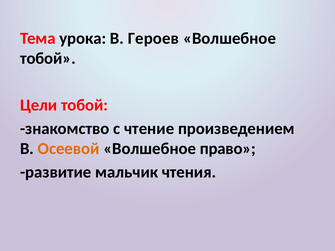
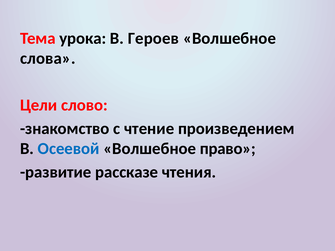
тобой at (48, 58): тобой -> слова
Цели тобой: тобой -> слово
Осеевой colour: orange -> blue
мальчик: мальчик -> рассказе
